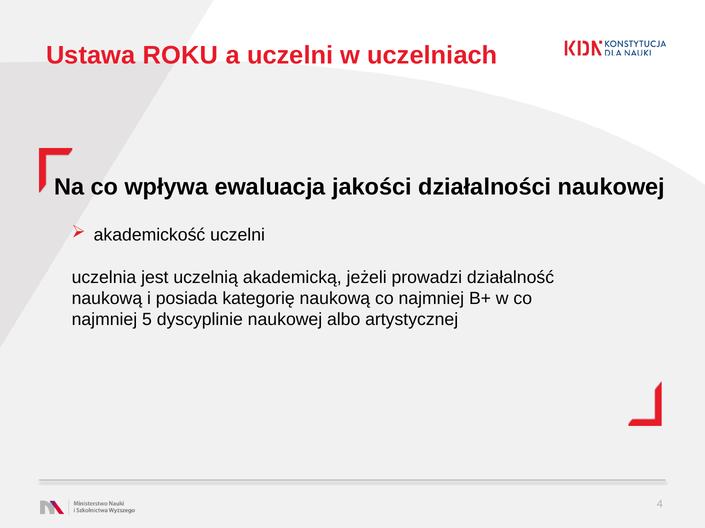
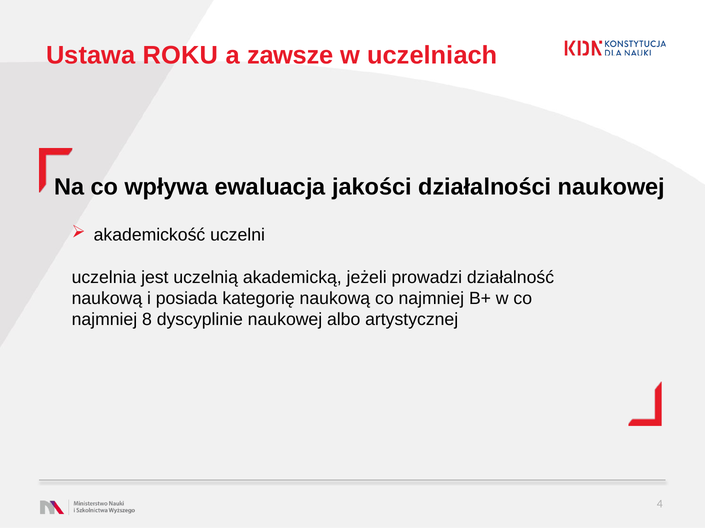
a uczelni: uczelni -> zawsze
5: 5 -> 8
